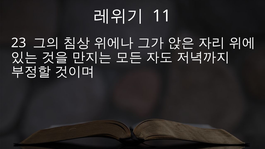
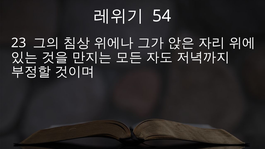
11: 11 -> 54
